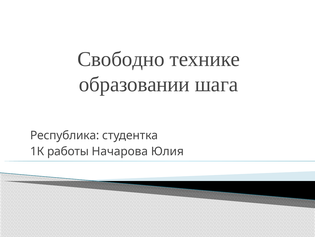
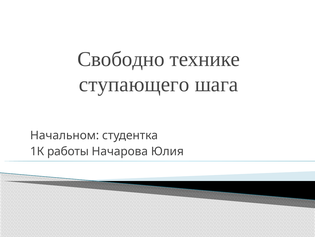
образовании: образовании -> ступающего
Республика: Республика -> Начальном
